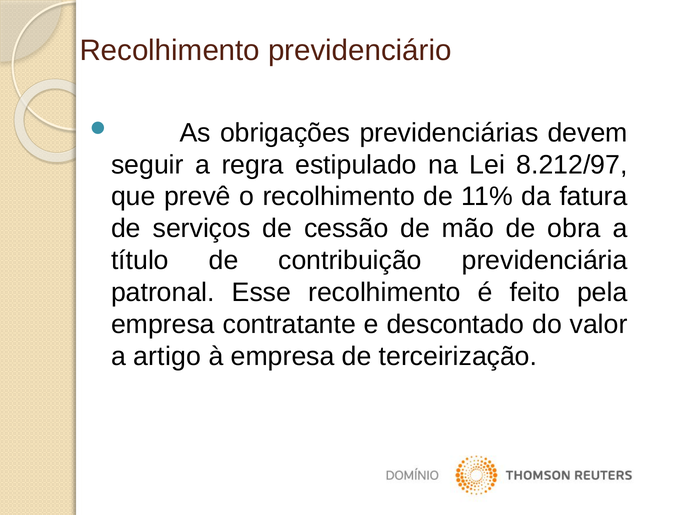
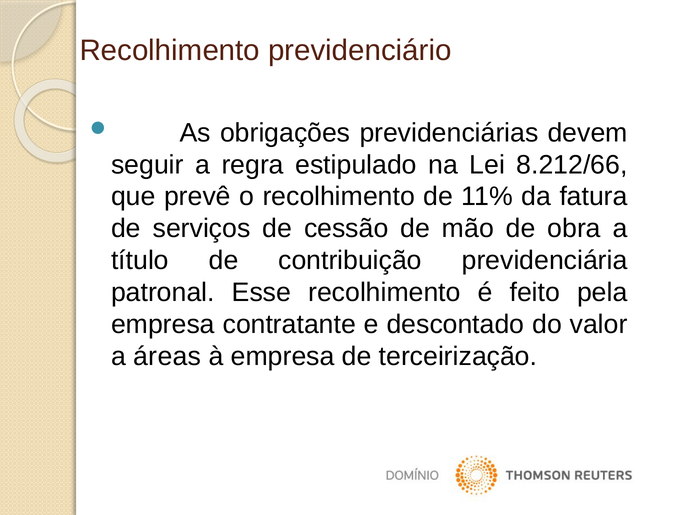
8.212/97: 8.212/97 -> 8.212/66
artigo: artigo -> áreas
